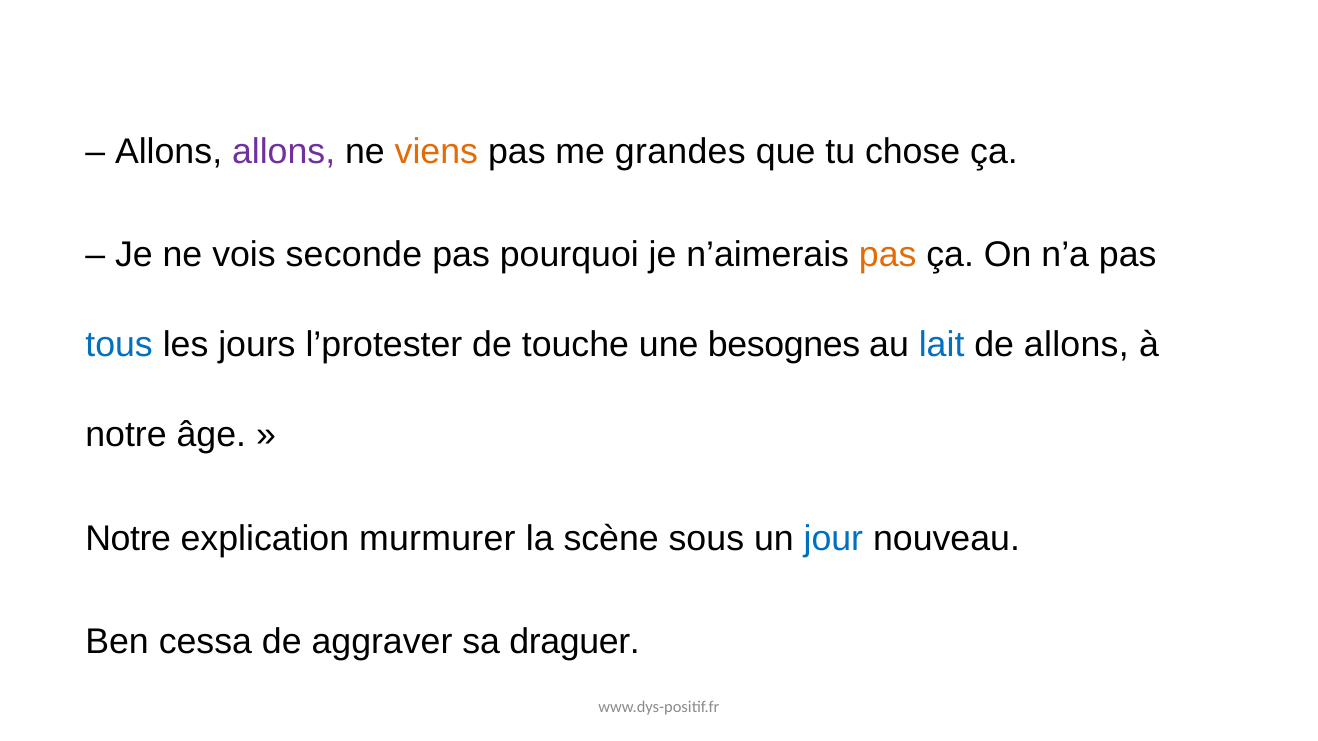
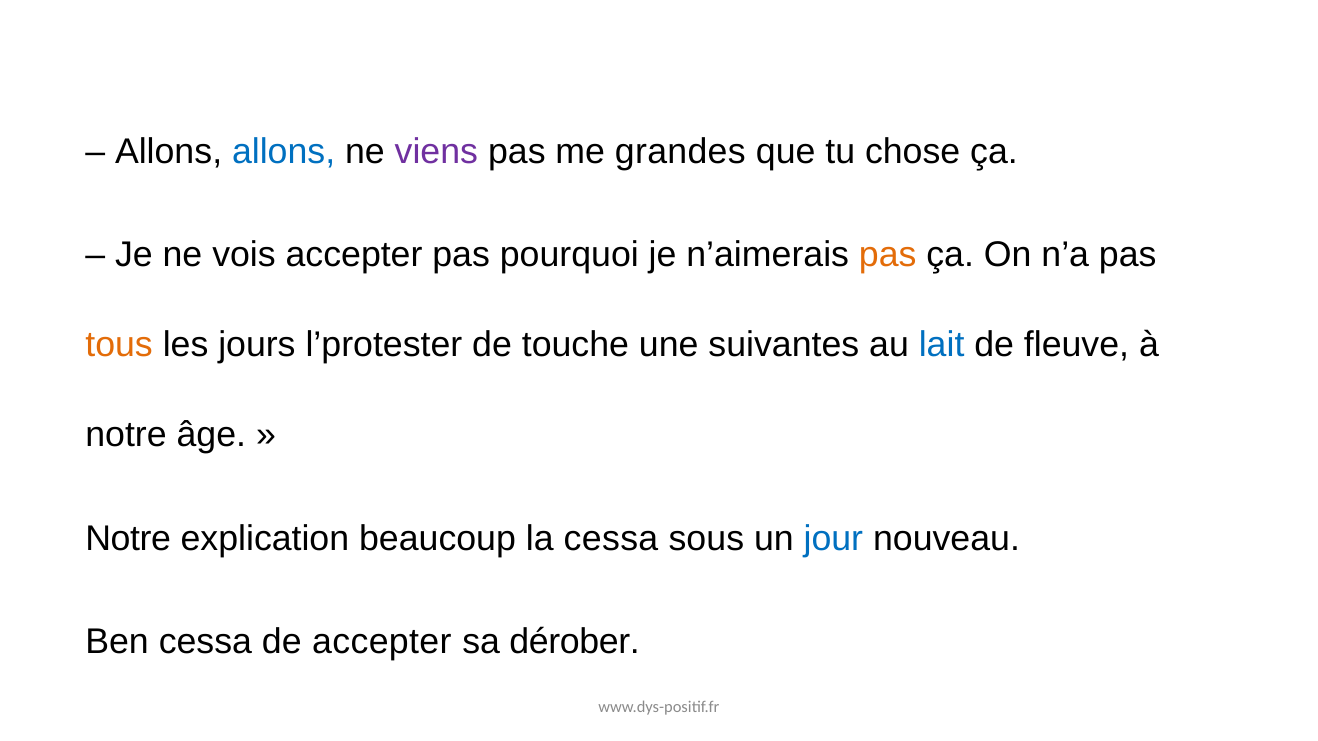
allons at (284, 152) colour: purple -> blue
viens colour: orange -> purple
vois seconde: seconde -> accepter
tous colour: blue -> orange
besognes: besognes -> suivantes
de allons: allons -> fleuve
murmurer: murmurer -> beaucoup
la scène: scène -> cessa
de aggraver: aggraver -> accepter
draguer: draguer -> dérober
